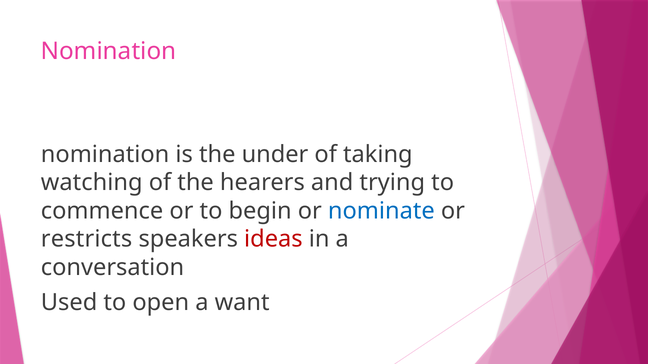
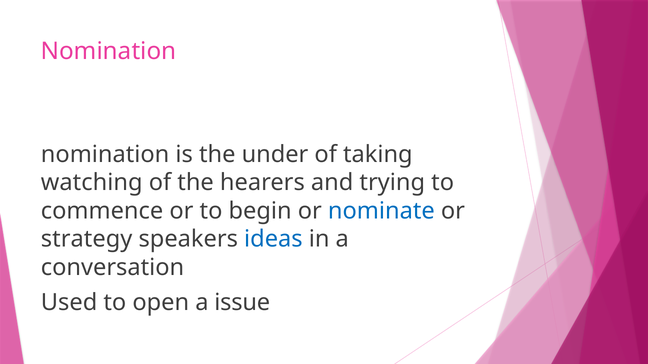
restricts: restricts -> strategy
ideas colour: red -> blue
want: want -> issue
